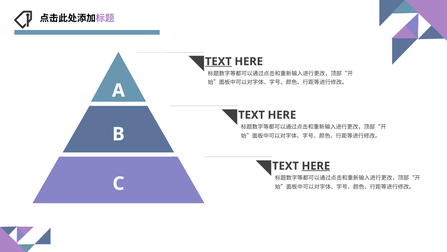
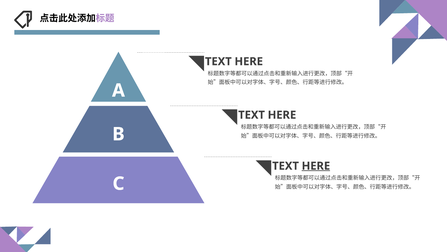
TEXT at (218, 61) underline: present -> none
